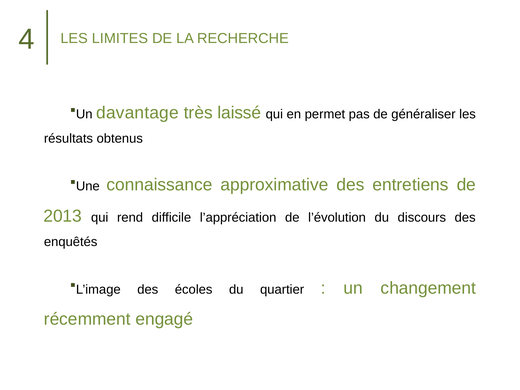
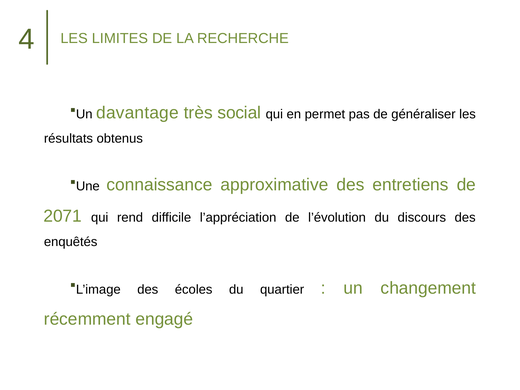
laissé: laissé -> social
2013: 2013 -> 2071
